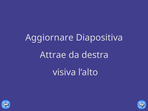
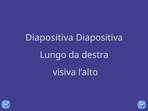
Aggiornare at (49, 38): Aggiornare -> Diapositiva
Attrae: Attrae -> Lungo
